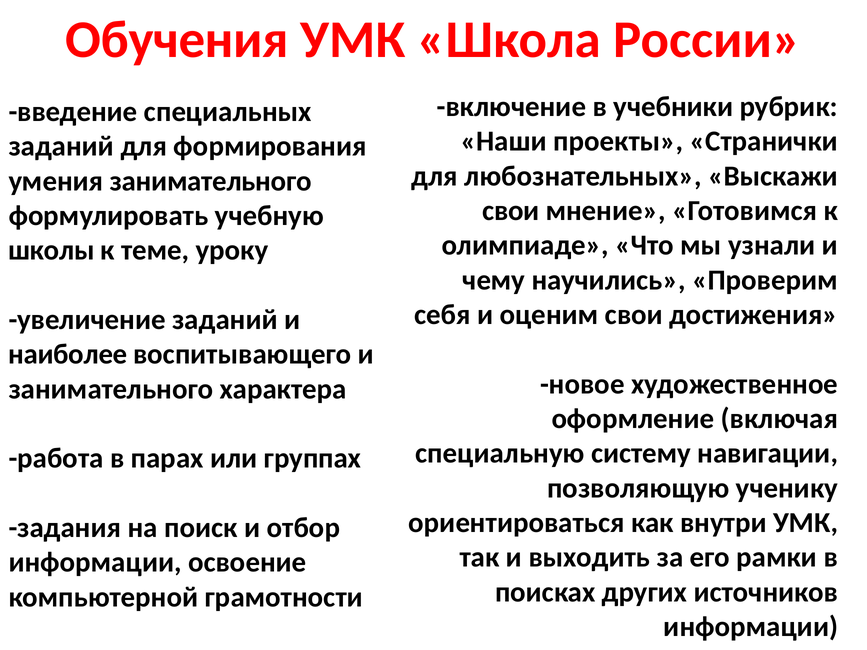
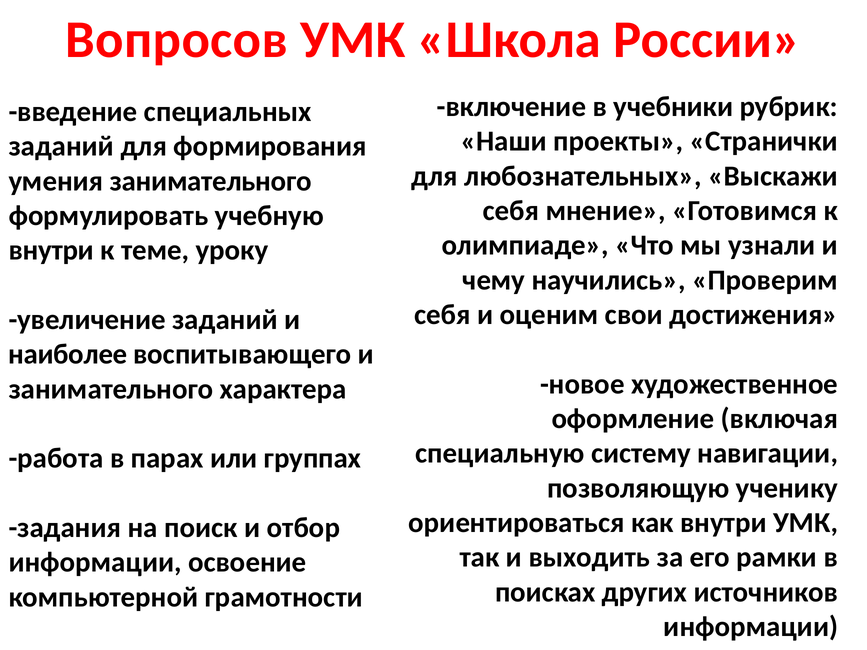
Обучения: Обучения -> Вопросов
свои at (511, 211): свои -> себя
школы at (51, 250): школы -> внутри
